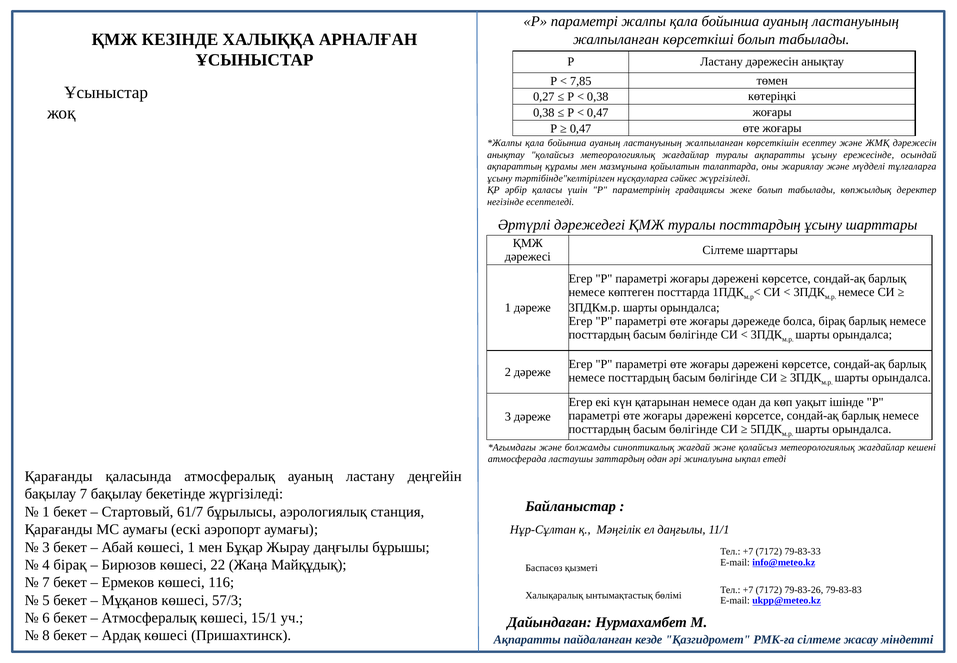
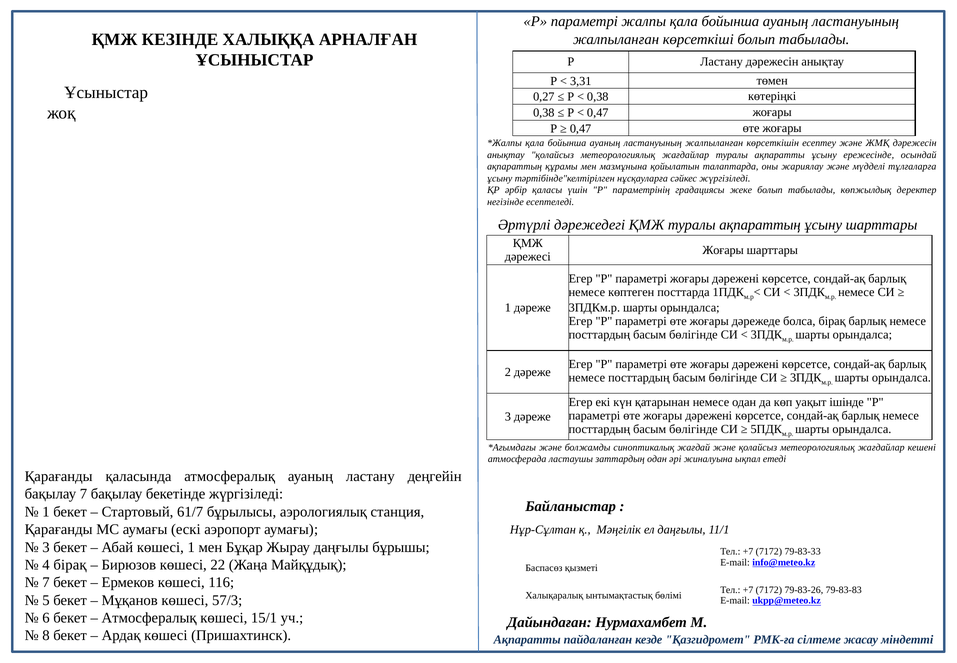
7,85: 7,85 -> 3,31
туралы посттардың: посттардың -> ақпараттың
Сілтеме at (723, 250): Сілтеме -> Жоғары
